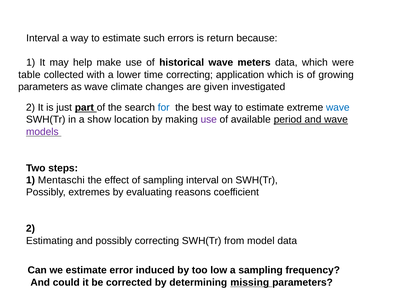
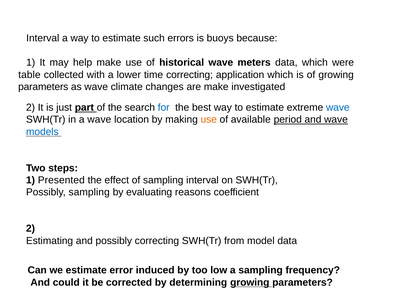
return: return -> buoys
are given: given -> make
a show: show -> wave
use at (209, 120) colour: purple -> orange
models colour: purple -> blue
Mentaschi: Mentaschi -> Presented
Possibly extremes: extremes -> sampling
determining missing: missing -> growing
